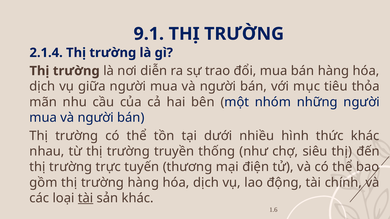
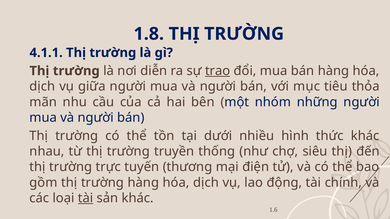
9.1: 9.1 -> 1.8
2.1.4: 2.1.4 -> 4.1.1
trao underline: none -> present
